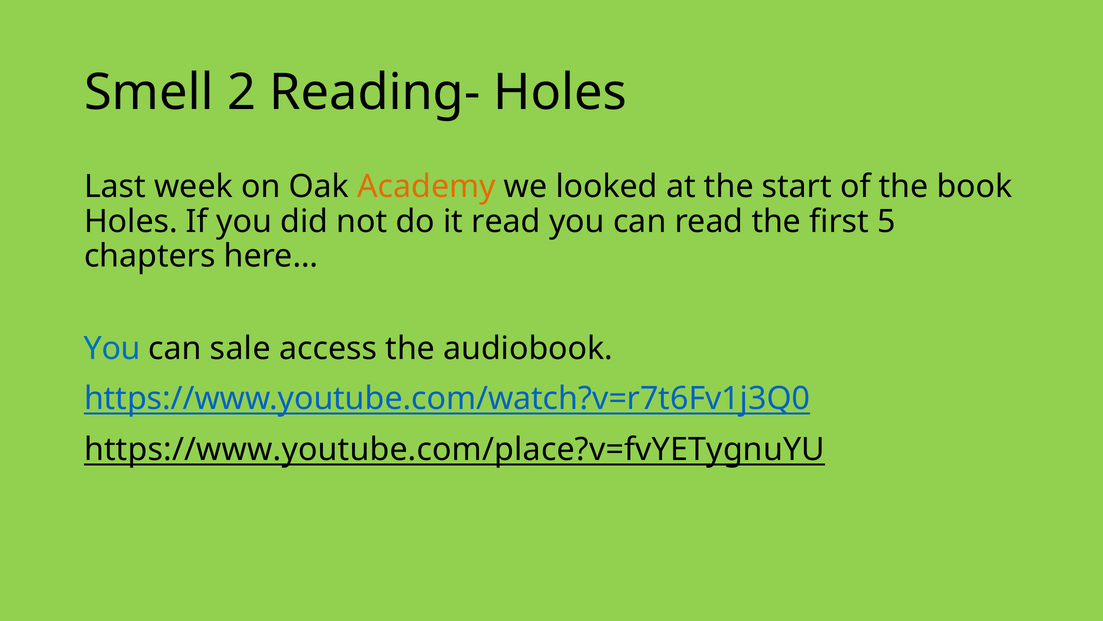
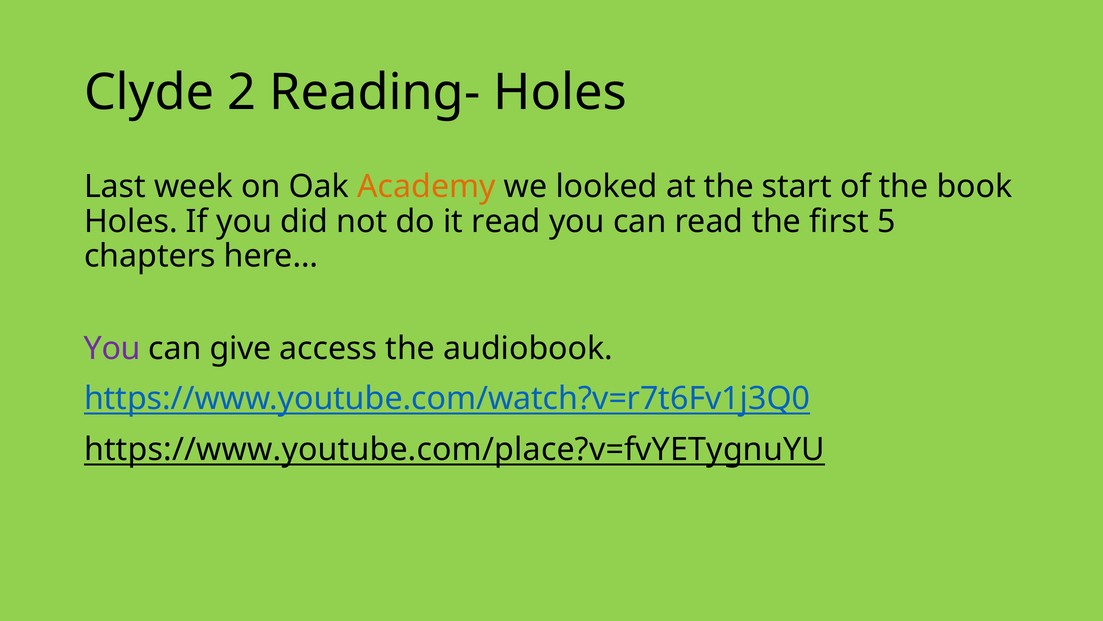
Smell: Smell -> Clyde
You at (112, 348) colour: blue -> purple
sale: sale -> give
